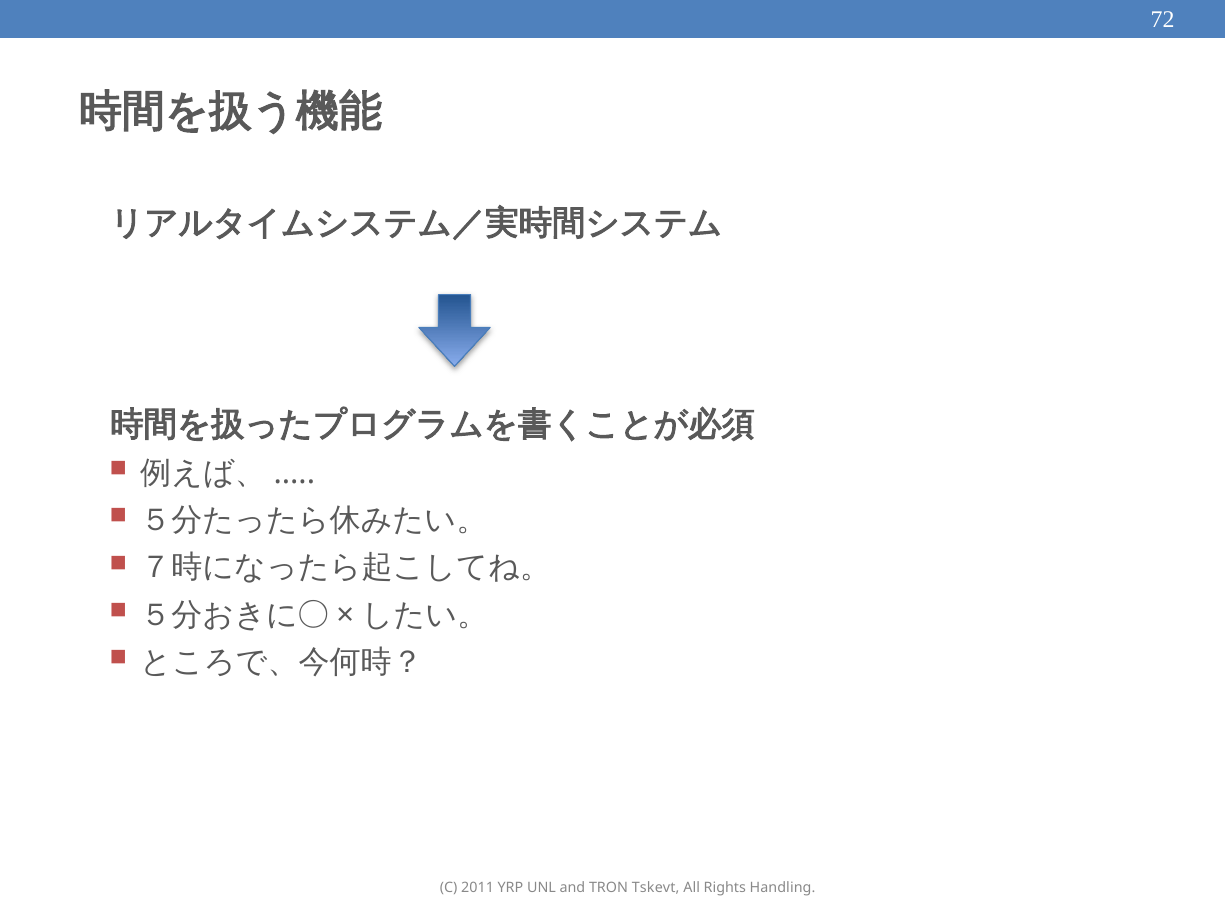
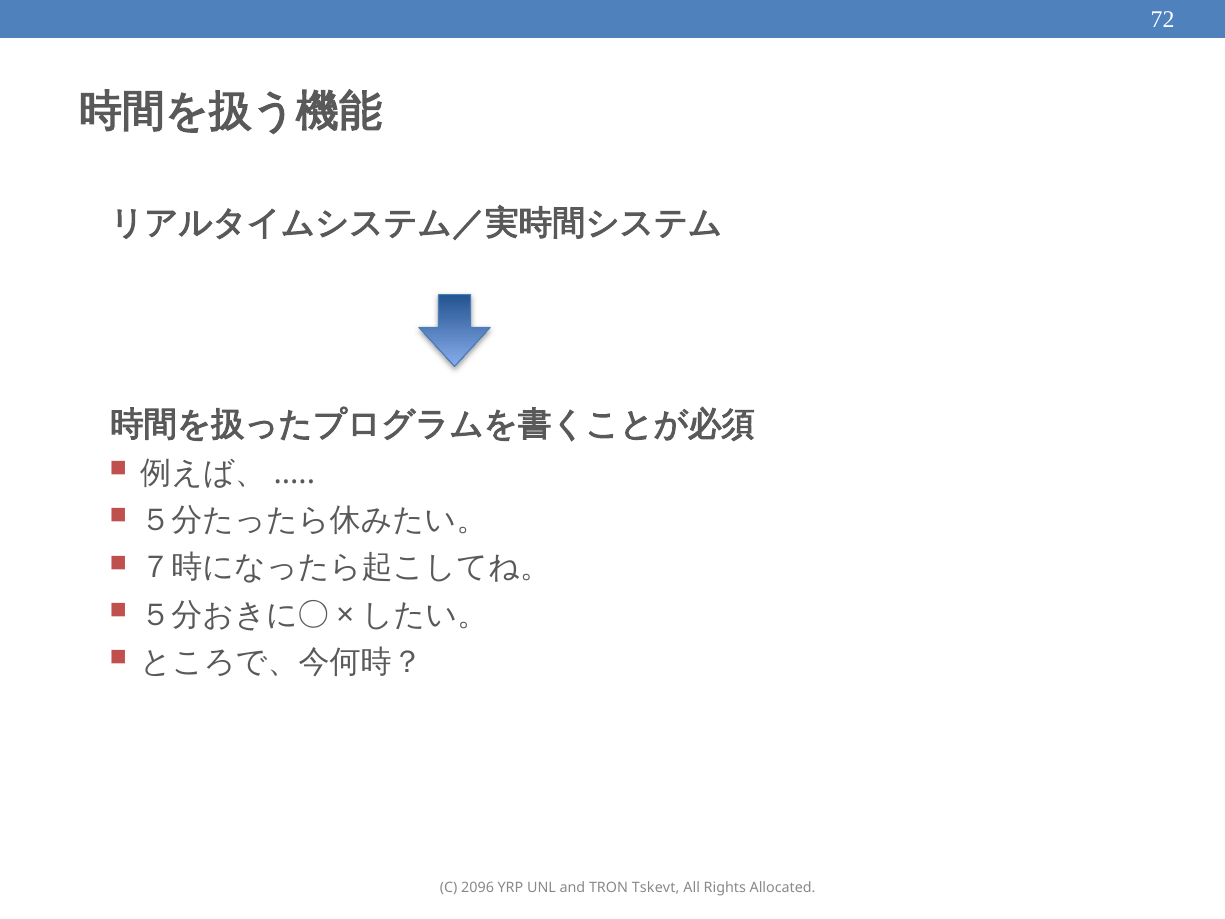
2011: 2011 -> 2096
Handling: Handling -> Allocated
